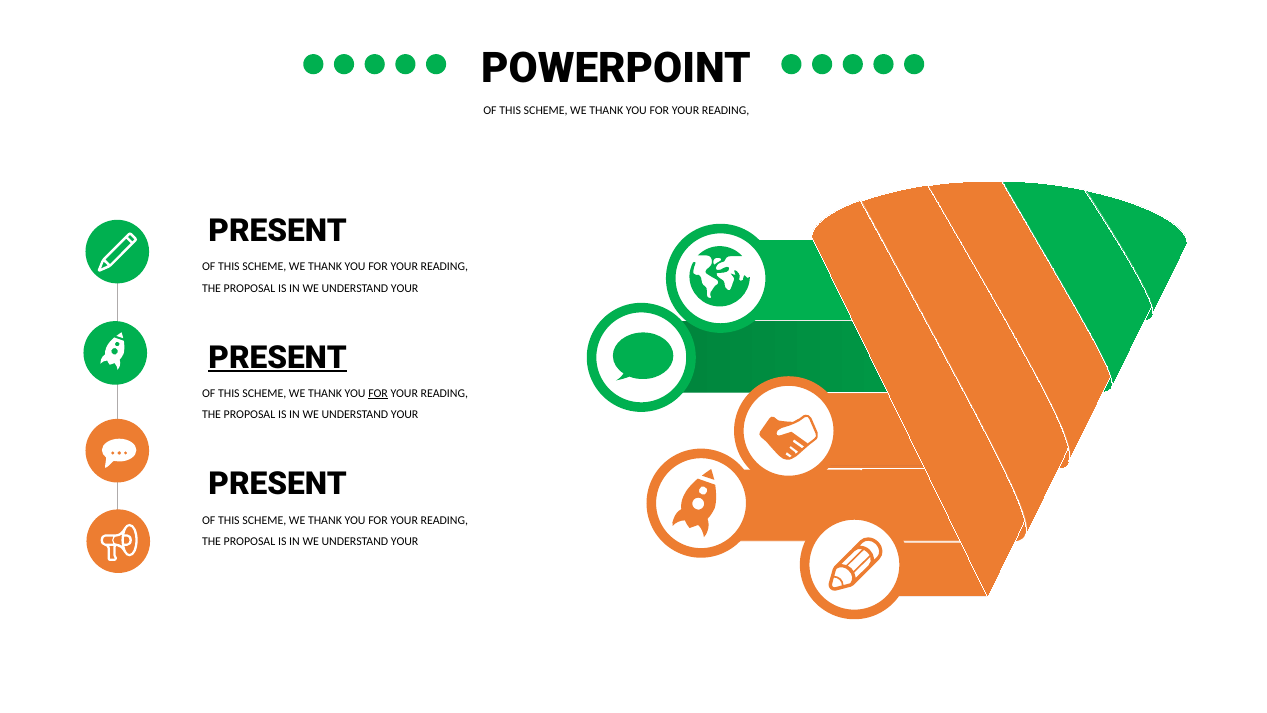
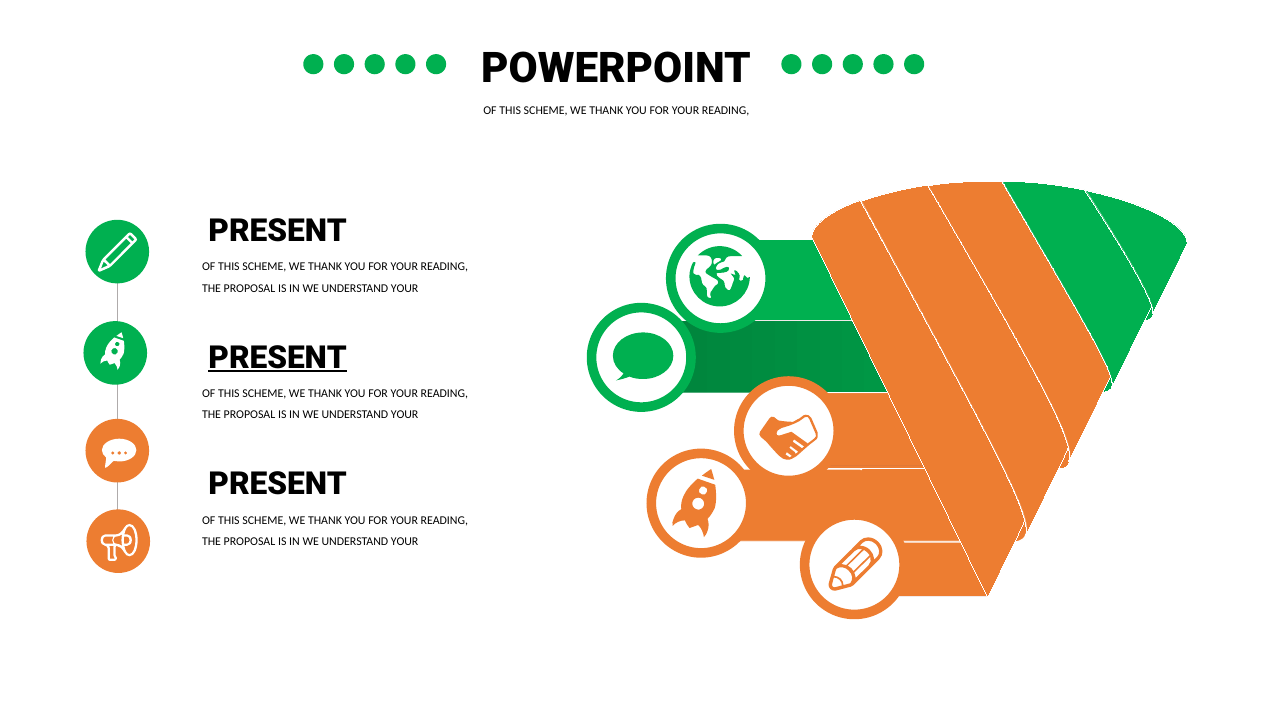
FOR at (378, 393) underline: present -> none
